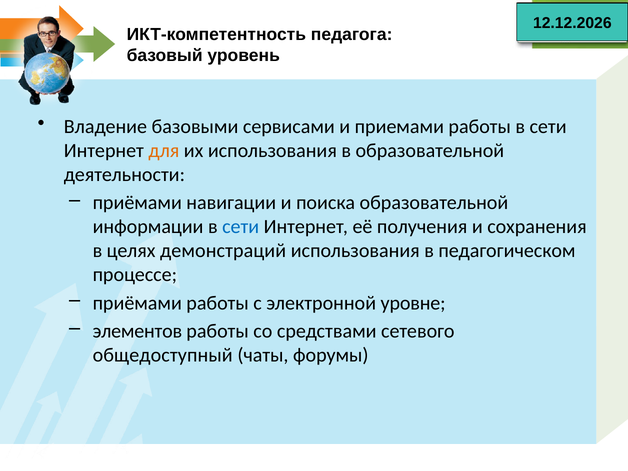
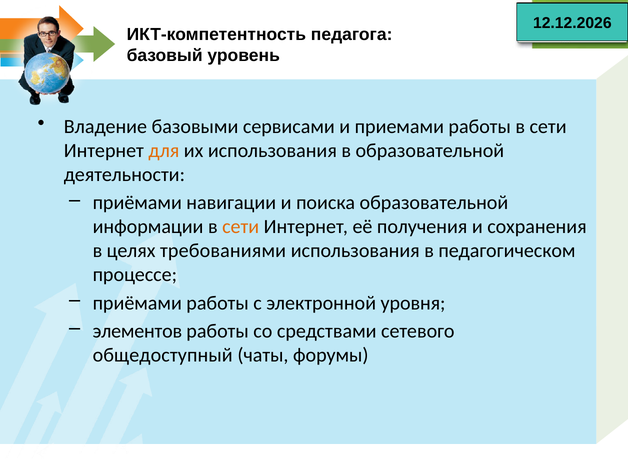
сети at (241, 227) colour: blue -> orange
демонстраций: демонстраций -> требованиями
уровне: уровне -> уровня
